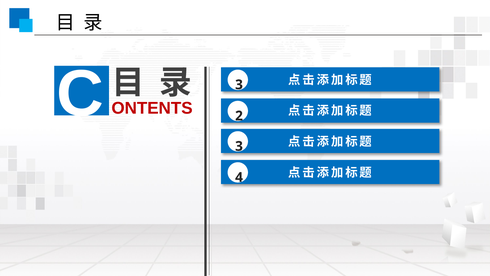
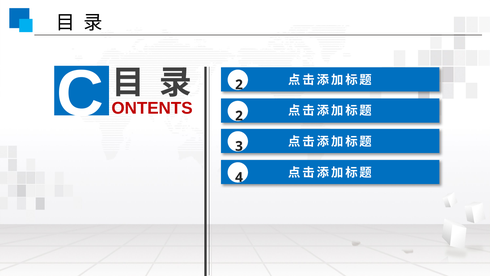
C 3: 3 -> 2
